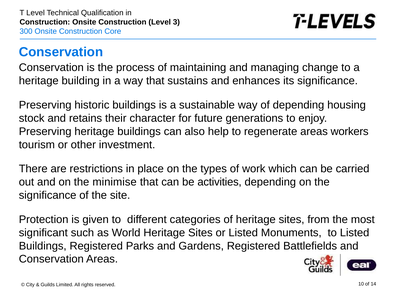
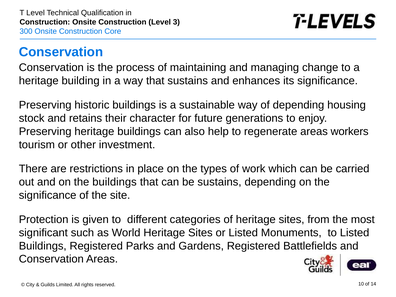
the minimise: minimise -> buildings
be activities: activities -> sustains
